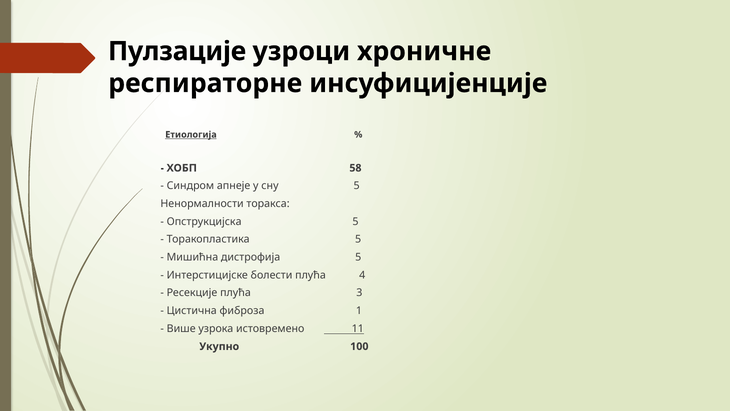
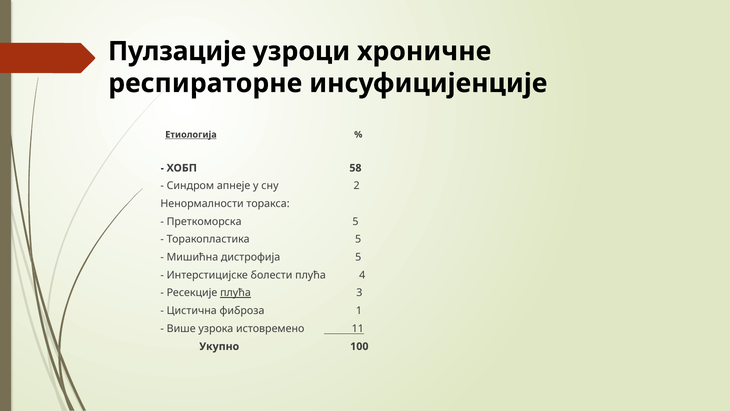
сну 5: 5 -> 2
Опструкцијска: Опструкцијска -> Преткоморска
плућа at (235, 293) underline: none -> present
